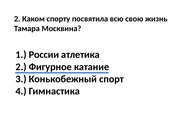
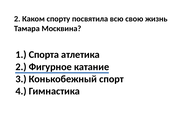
России: России -> Спорта
